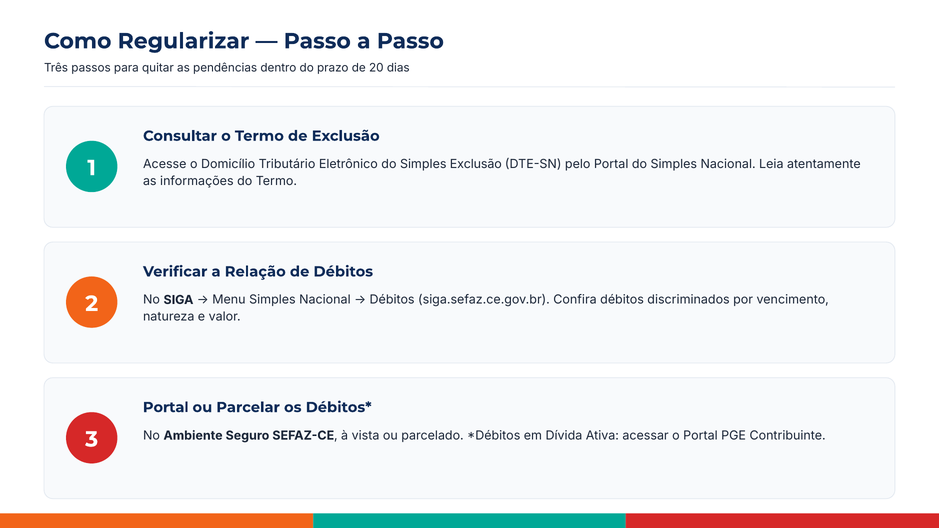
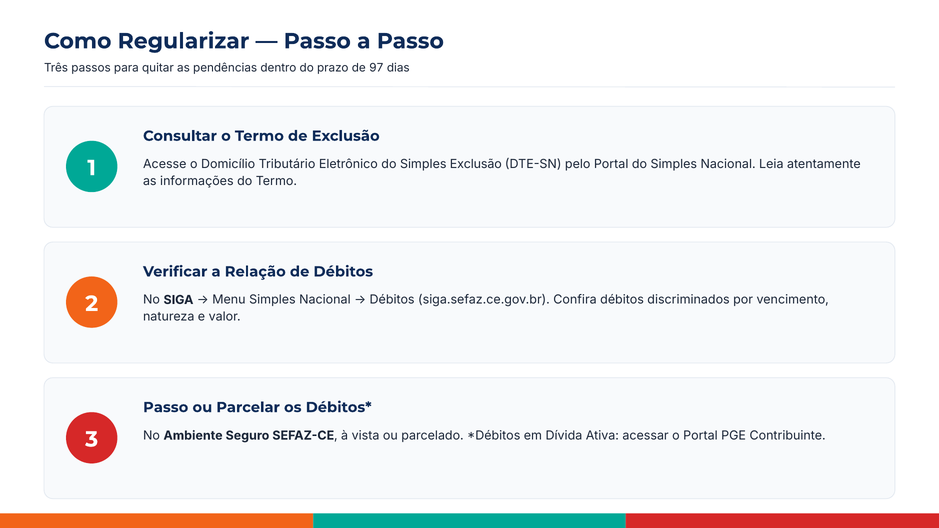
20: 20 -> 97
Portal at (166, 407): Portal -> Passo
